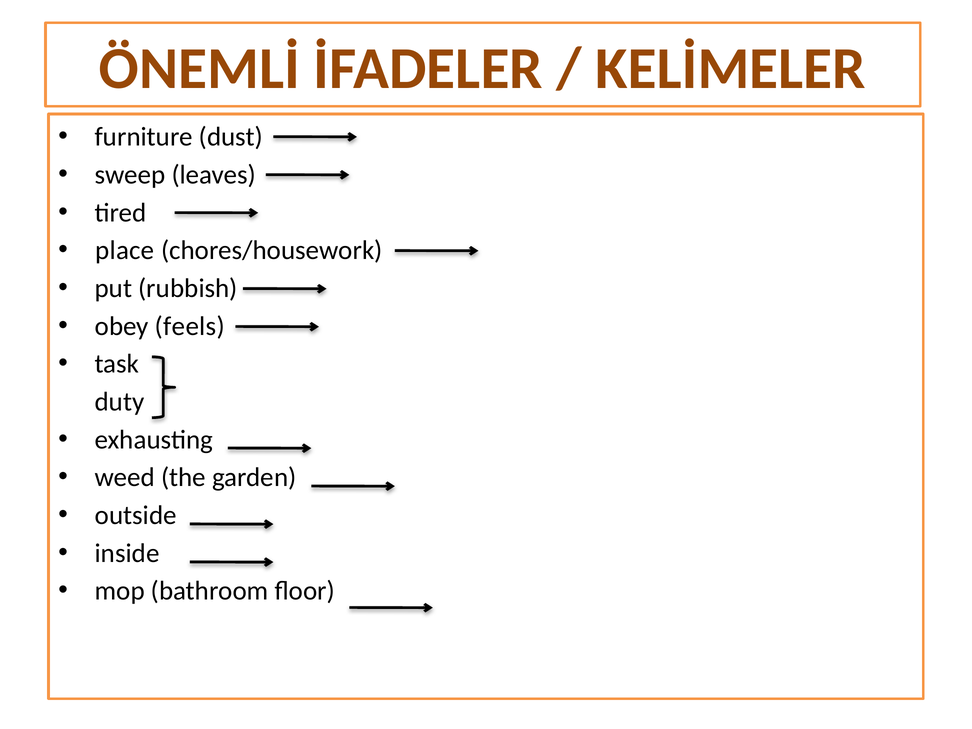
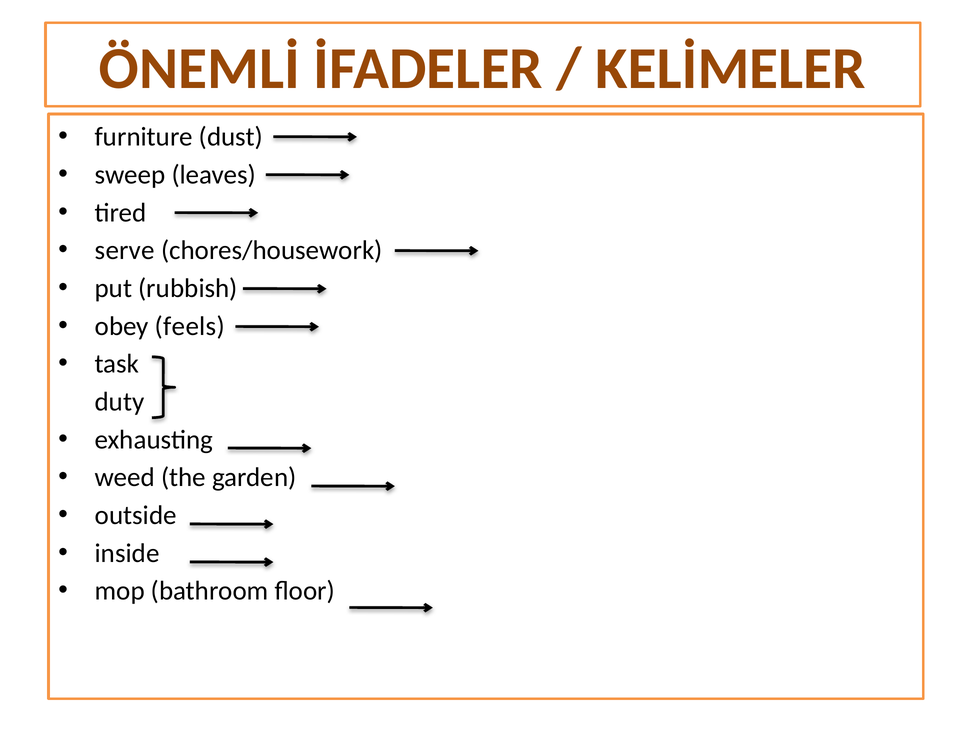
place: place -> serve
